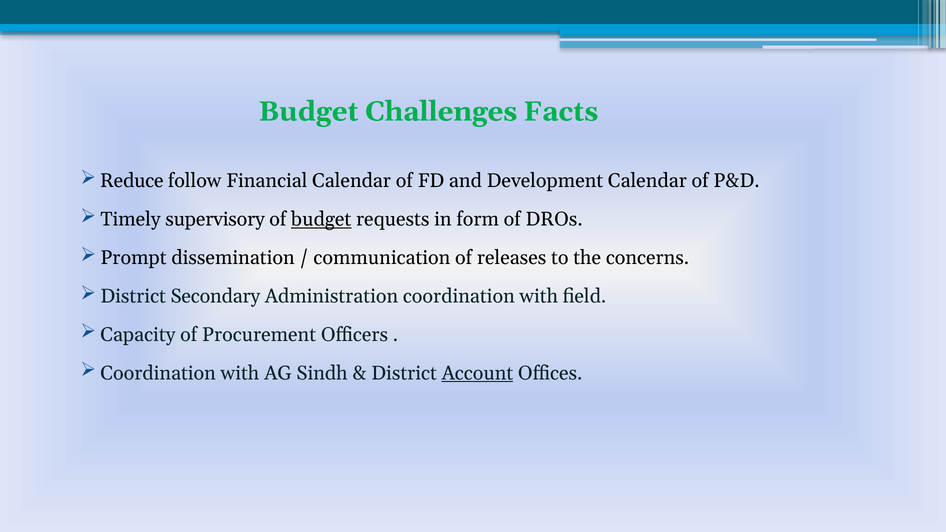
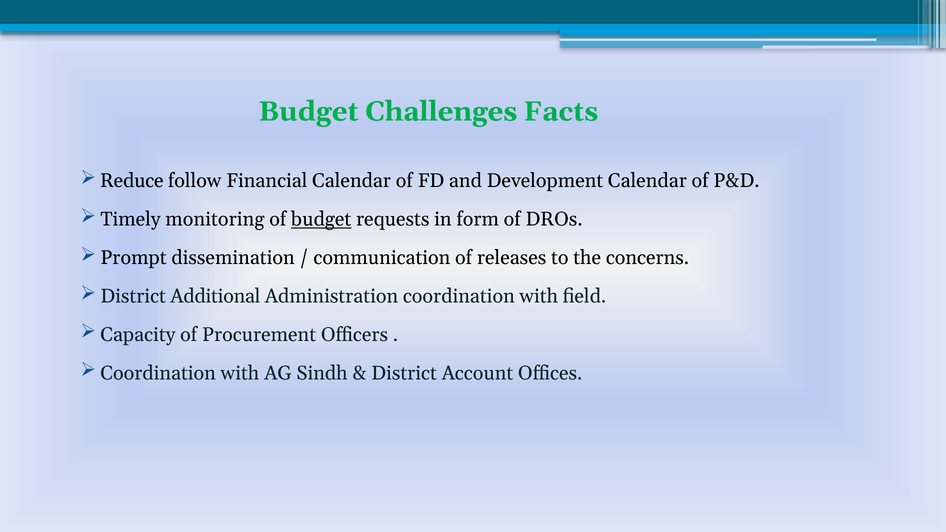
supervisory: supervisory -> monitoring
Secondary: Secondary -> Additional
Account underline: present -> none
